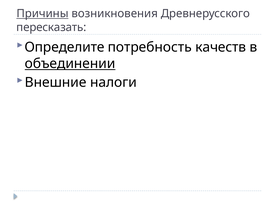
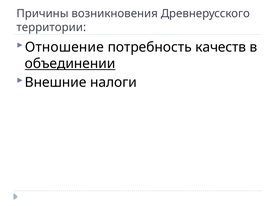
Причины underline: present -> none
пересказать: пересказать -> территории
Определите: Определите -> Отношение
